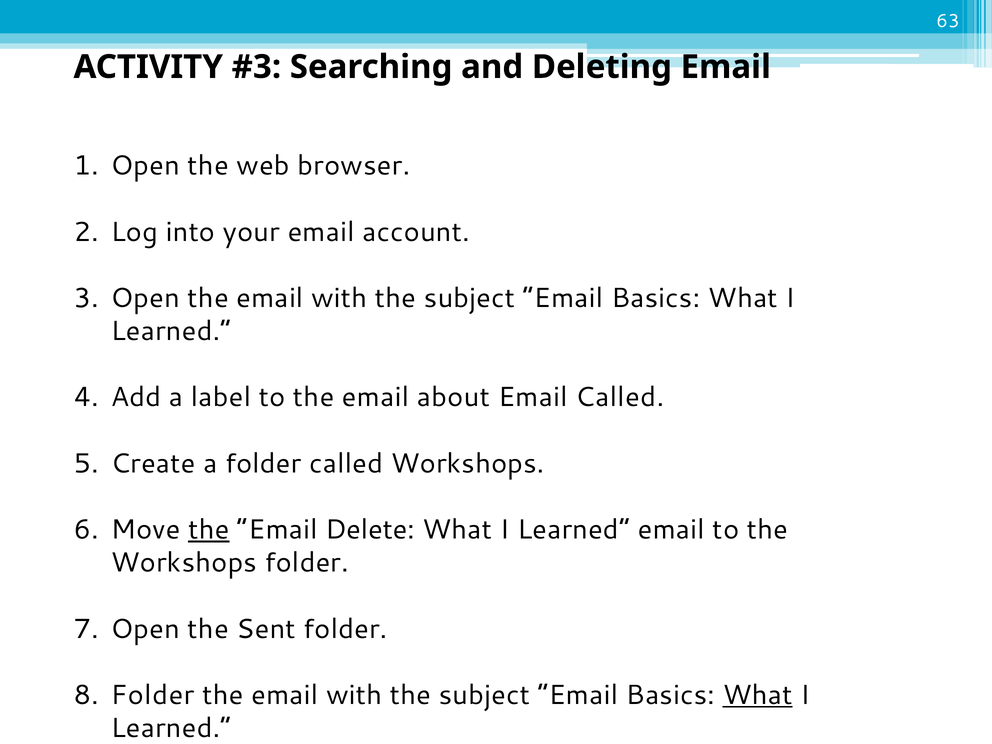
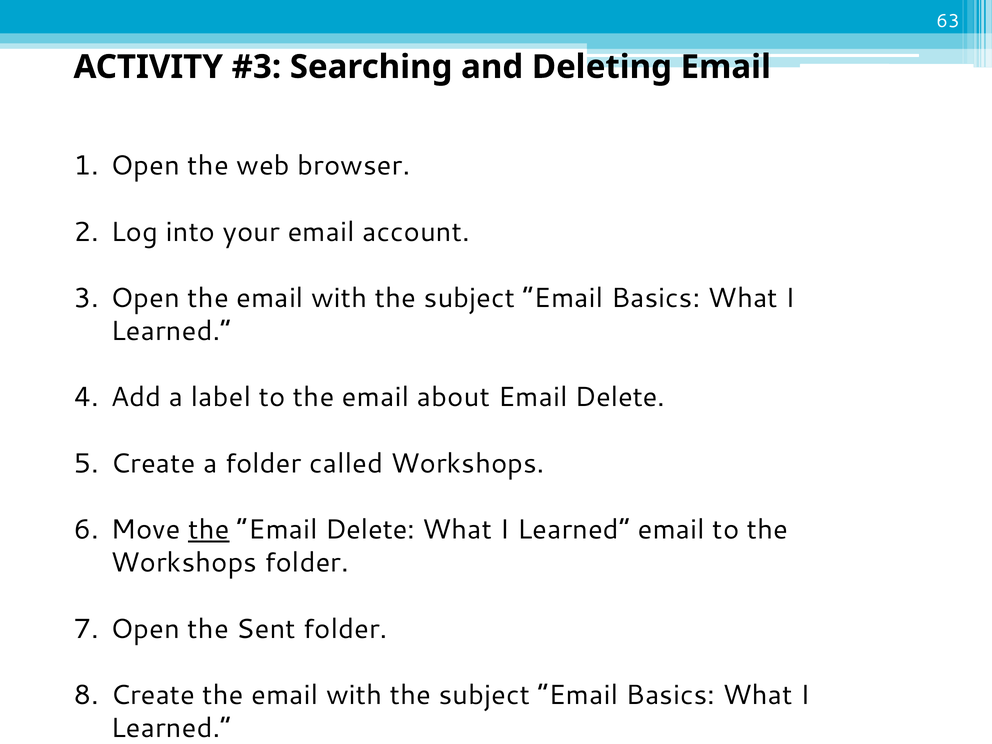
Called at (620, 397): Called -> Delete
Folder at (153, 695): Folder -> Create
What at (758, 695) underline: present -> none
